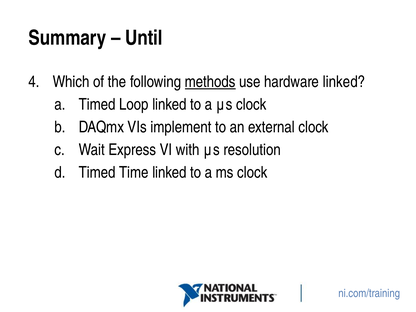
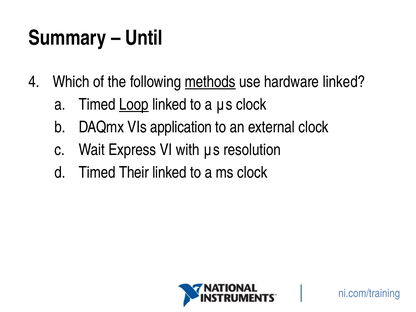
Loop underline: none -> present
implement: implement -> application
Time: Time -> Their
